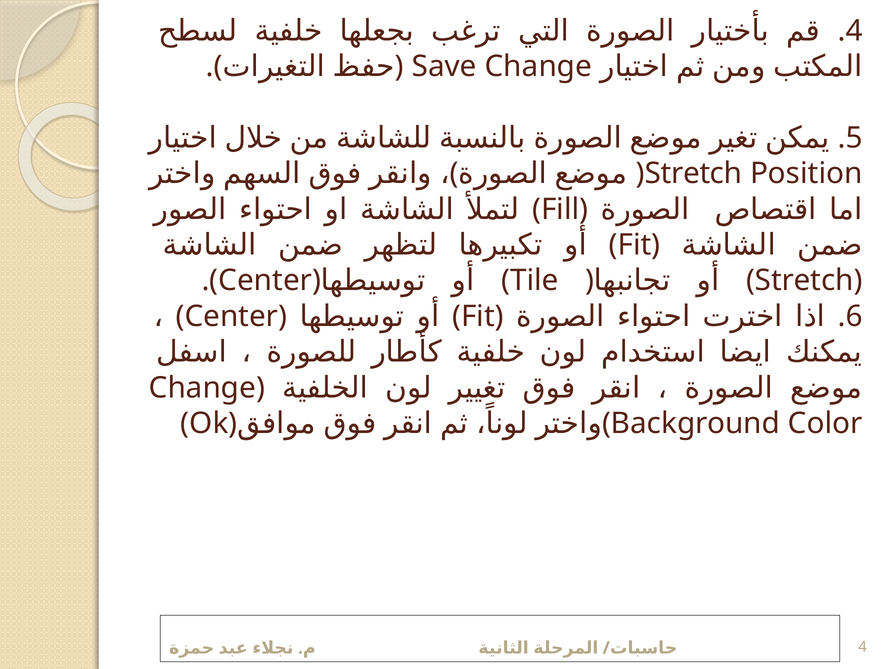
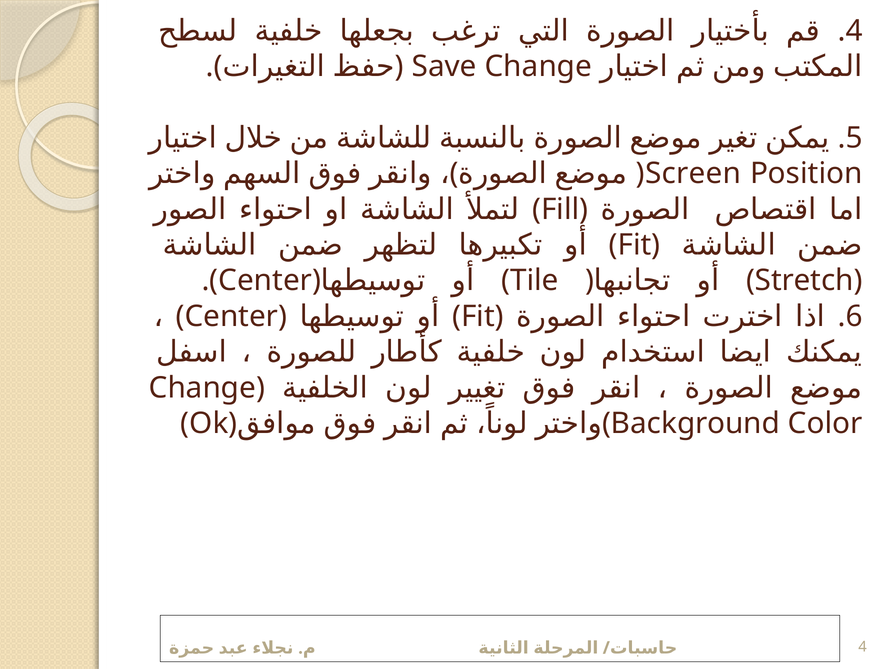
Stretch at (693, 174): Stretch -> Screen
